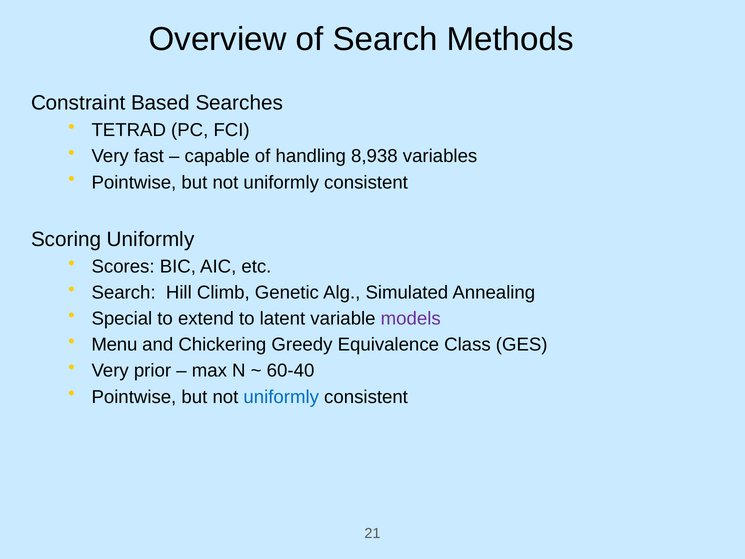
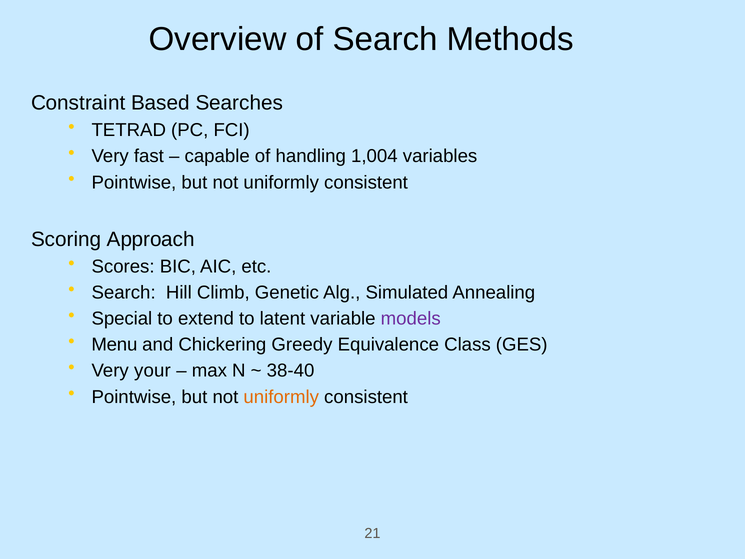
8,938: 8,938 -> 1,004
Scoring Uniformly: Uniformly -> Approach
prior: prior -> your
60-40: 60-40 -> 38-40
uniformly at (281, 397) colour: blue -> orange
